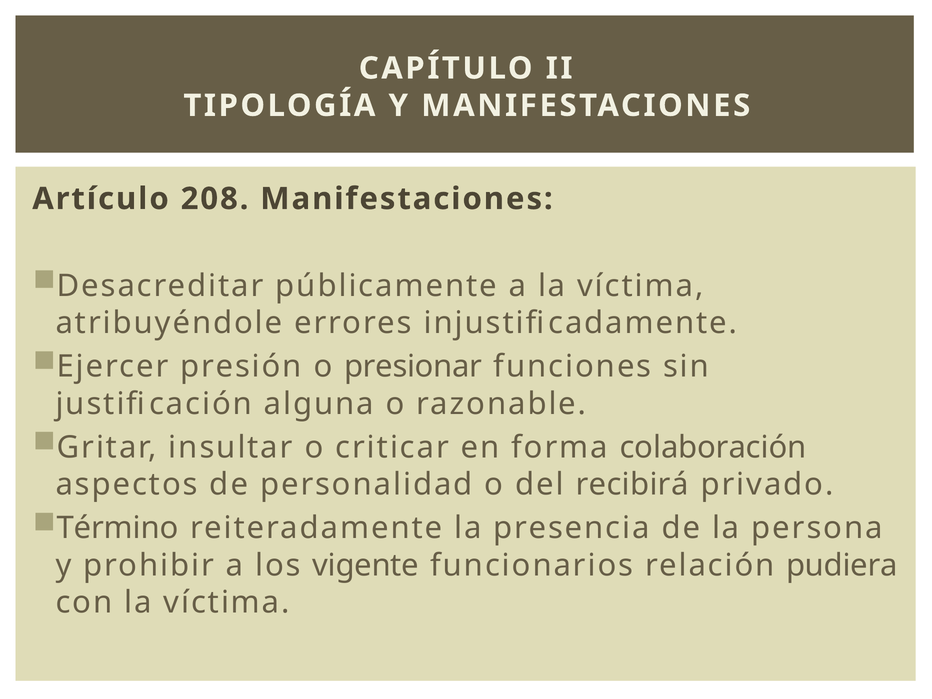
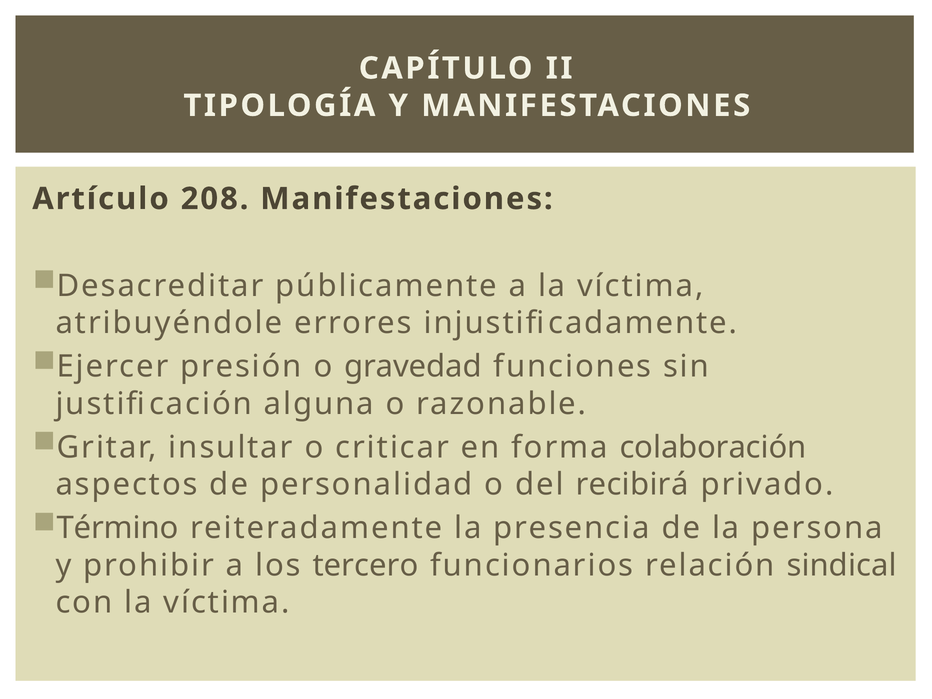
presionar: presionar -> gravedad
vigente: vigente -> tercero
pudiera: pudiera -> sindical
